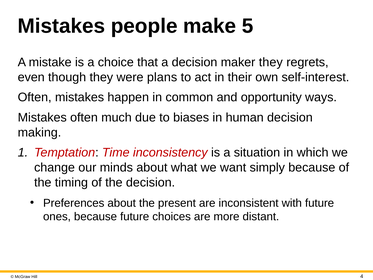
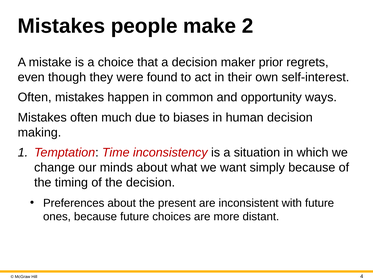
5: 5 -> 2
maker they: they -> prior
plans: plans -> found
